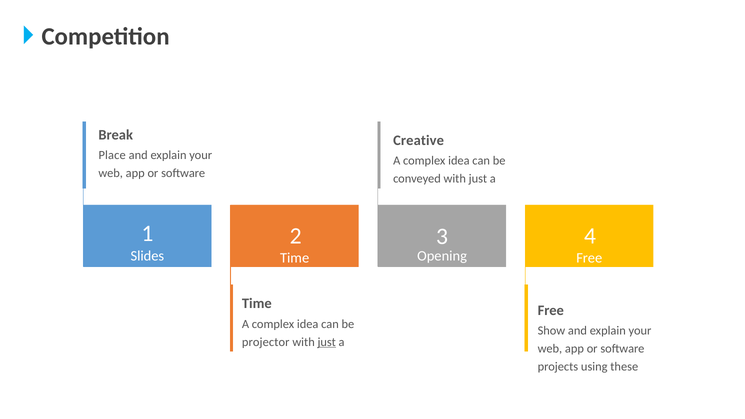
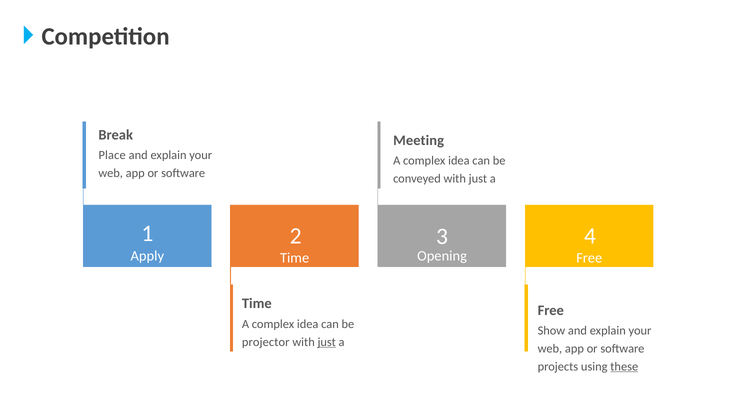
Creative: Creative -> Meeting
Slides: Slides -> Apply
these underline: none -> present
